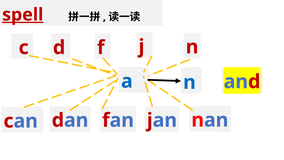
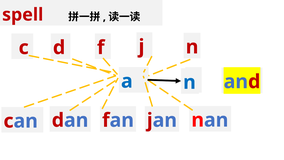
spell underline: present -> none
